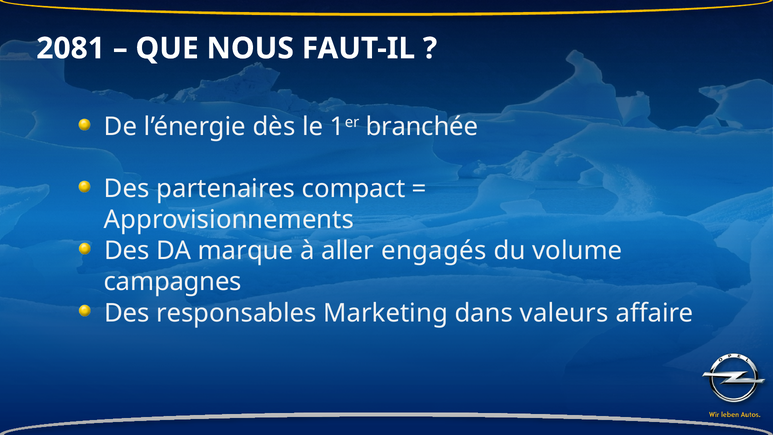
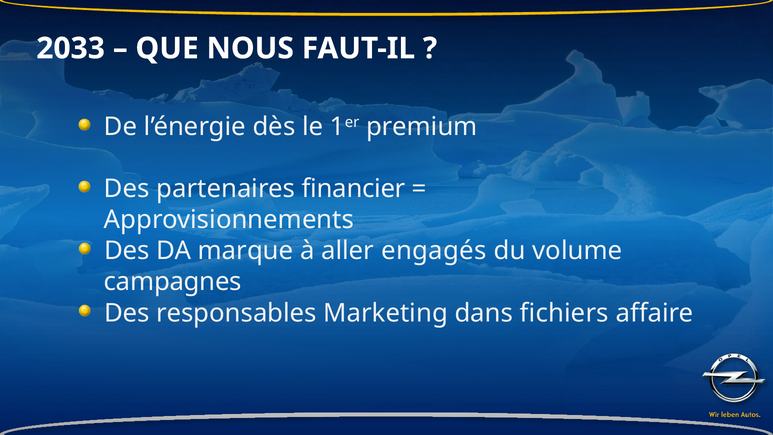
2081: 2081 -> 2033
branchée: branchée -> premium
compact: compact -> financier
valeurs: valeurs -> fichiers
